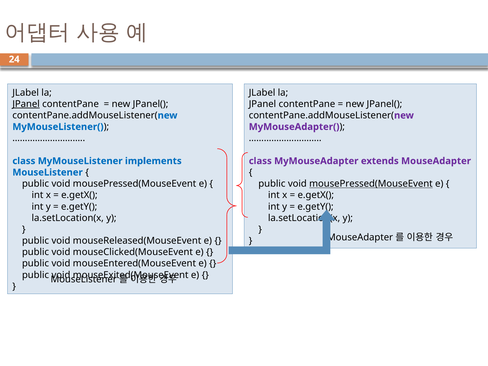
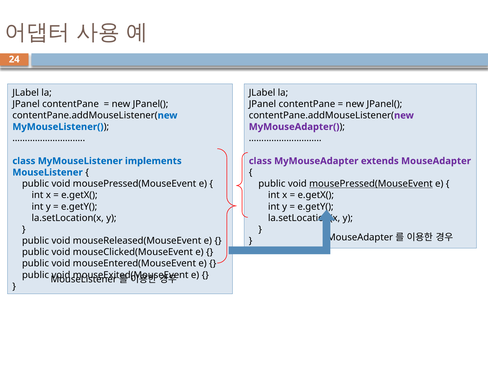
JPanel at (26, 104) underline: present -> none
